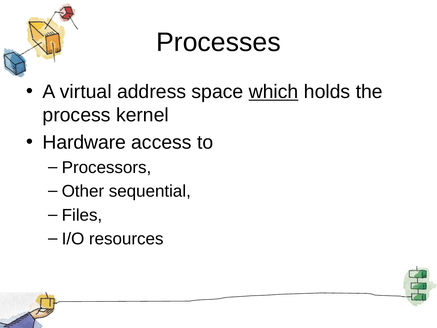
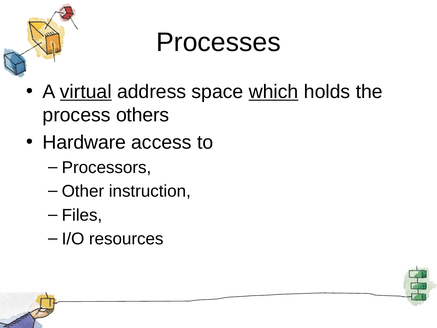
virtual underline: none -> present
kernel: kernel -> others
sequential: sequential -> instruction
